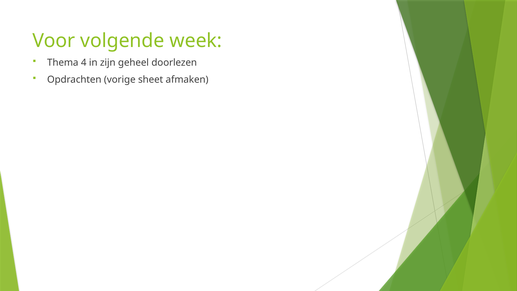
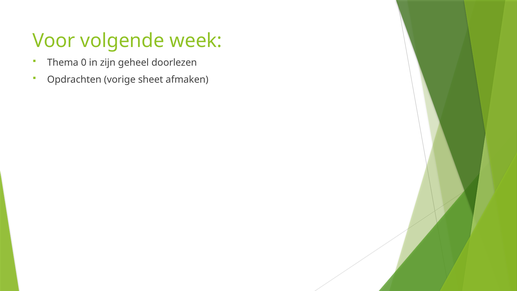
4: 4 -> 0
